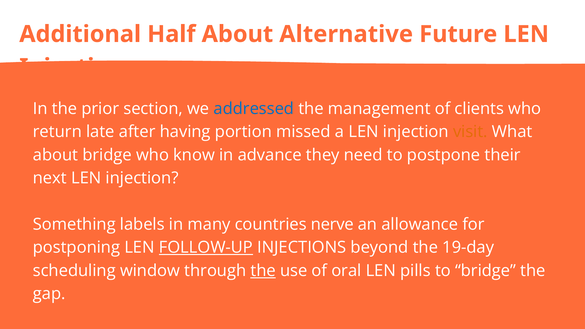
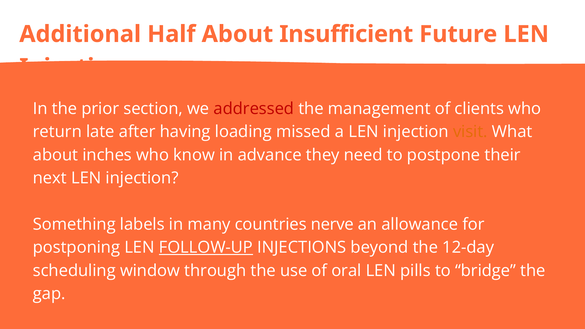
Alternative: Alternative -> Insufficient
addressed colour: blue -> red
portion: portion -> loading
about bridge: bridge -> inches
19-day: 19-day -> 12-day
the at (263, 271) underline: present -> none
